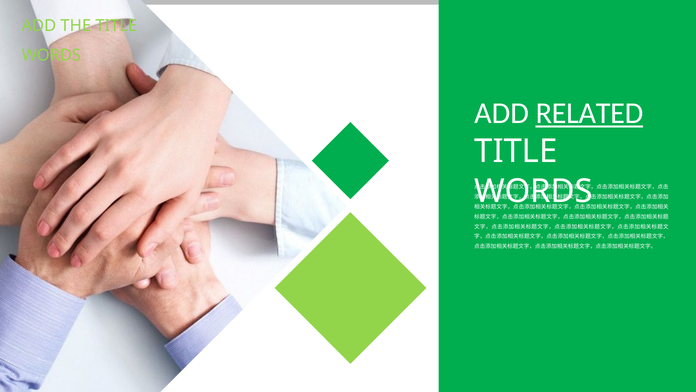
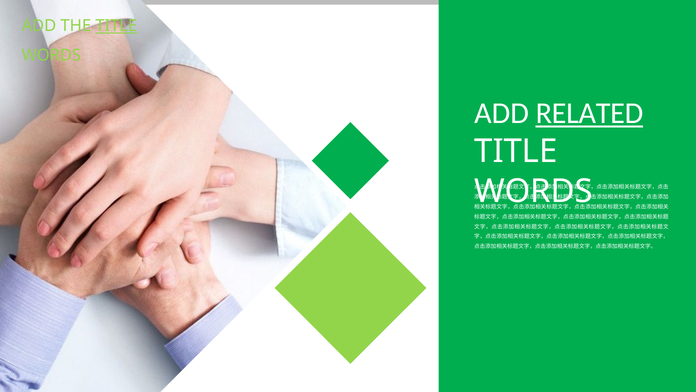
TITLE at (116, 26) underline: none -> present
